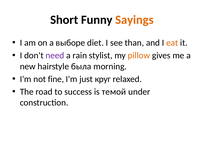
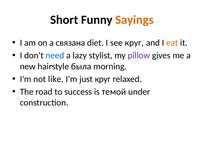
выборе: выборе -> связана
see than: than -> круг
need colour: purple -> blue
rain: rain -> lazy
pillow colour: orange -> purple
fine: fine -> like
